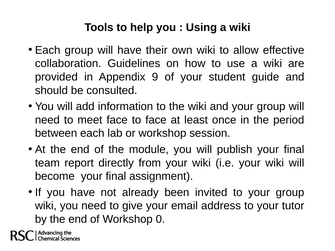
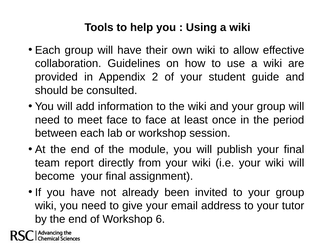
9: 9 -> 2
0: 0 -> 6
